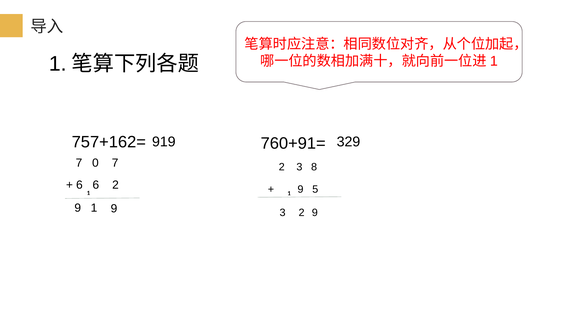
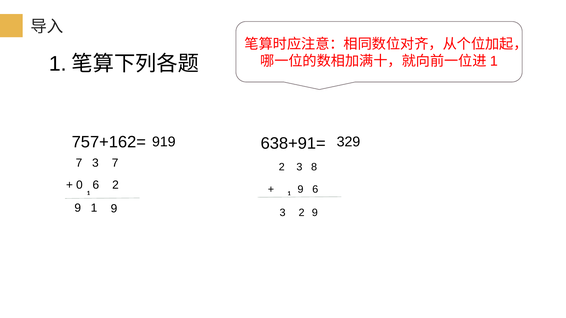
760+91=: 760+91= -> 638+91=
7 0: 0 -> 3
6 at (79, 185): 6 -> 0
9 5: 5 -> 6
